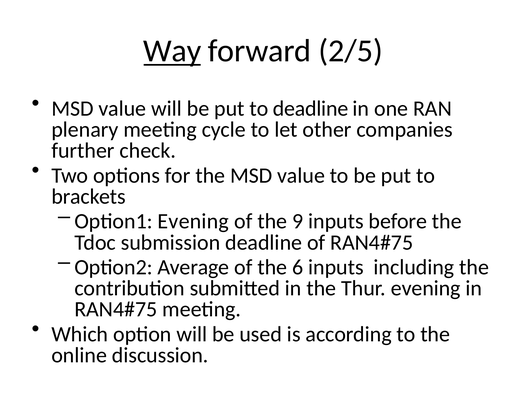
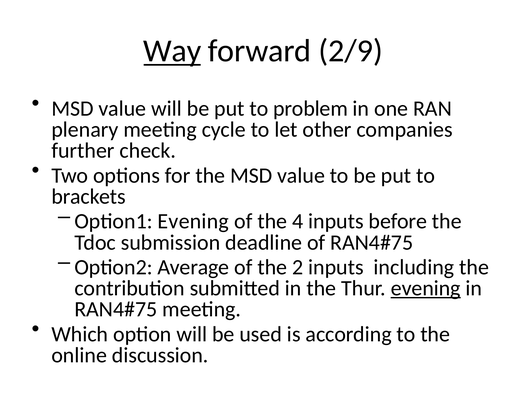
2/5: 2/5 -> 2/9
to deadline: deadline -> problem
9: 9 -> 4
6: 6 -> 2
evening at (426, 289) underline: none -> present
